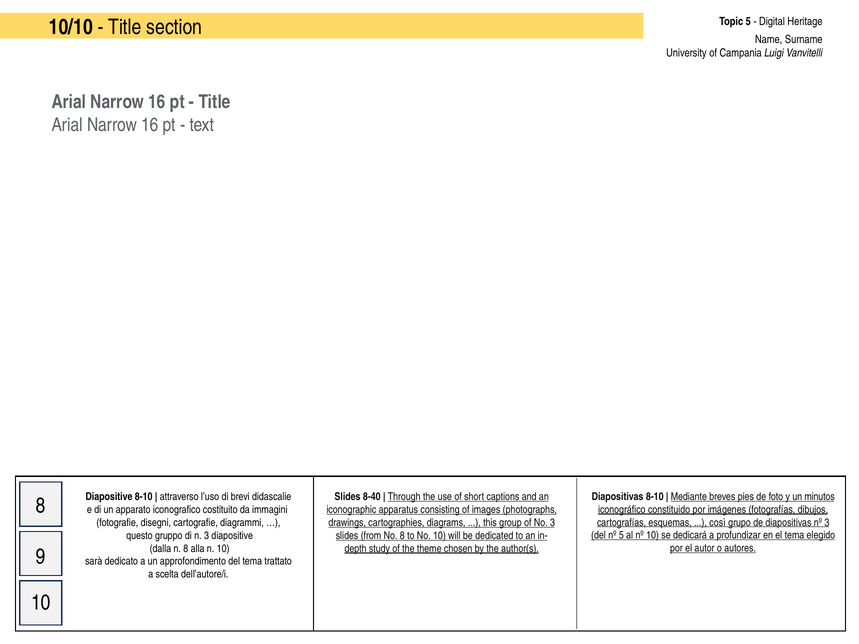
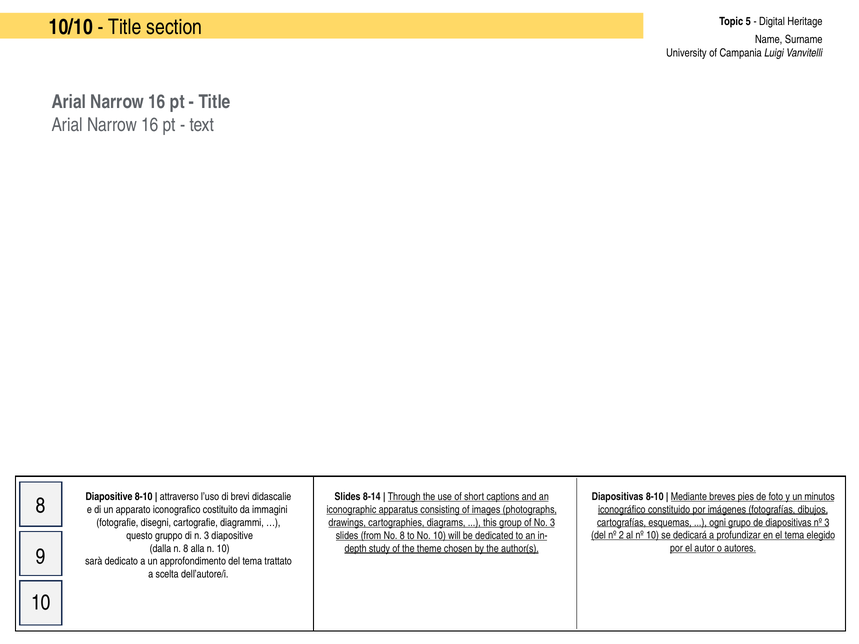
8-40: 8-40 -> 8-14
così: così -> ogni
nº 5: 5 -> 2
